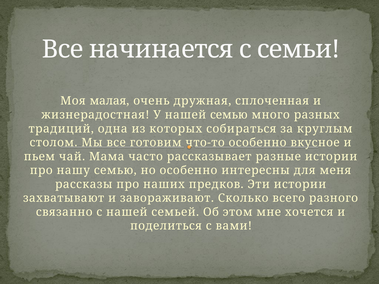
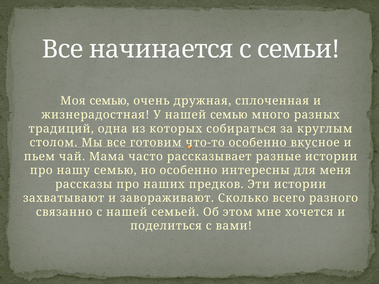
Моя малая: малая -> семью
